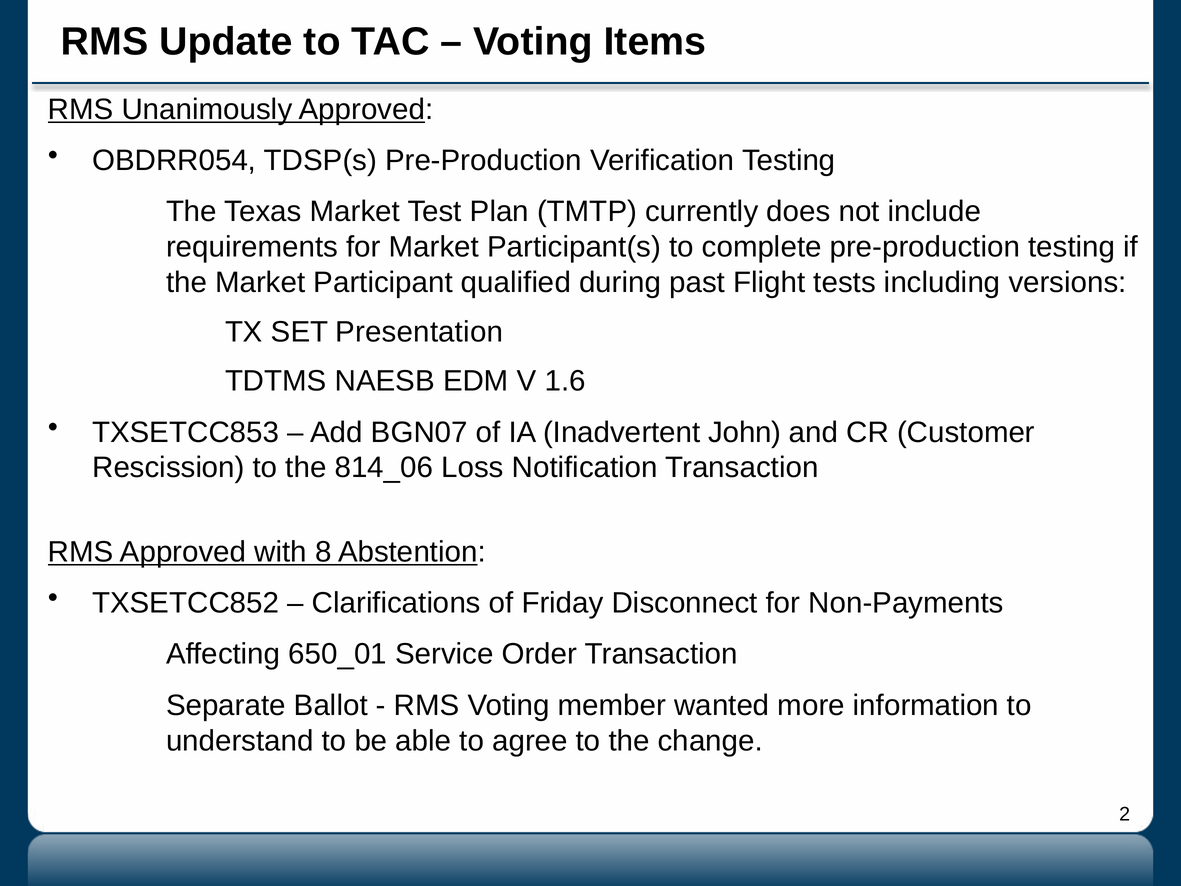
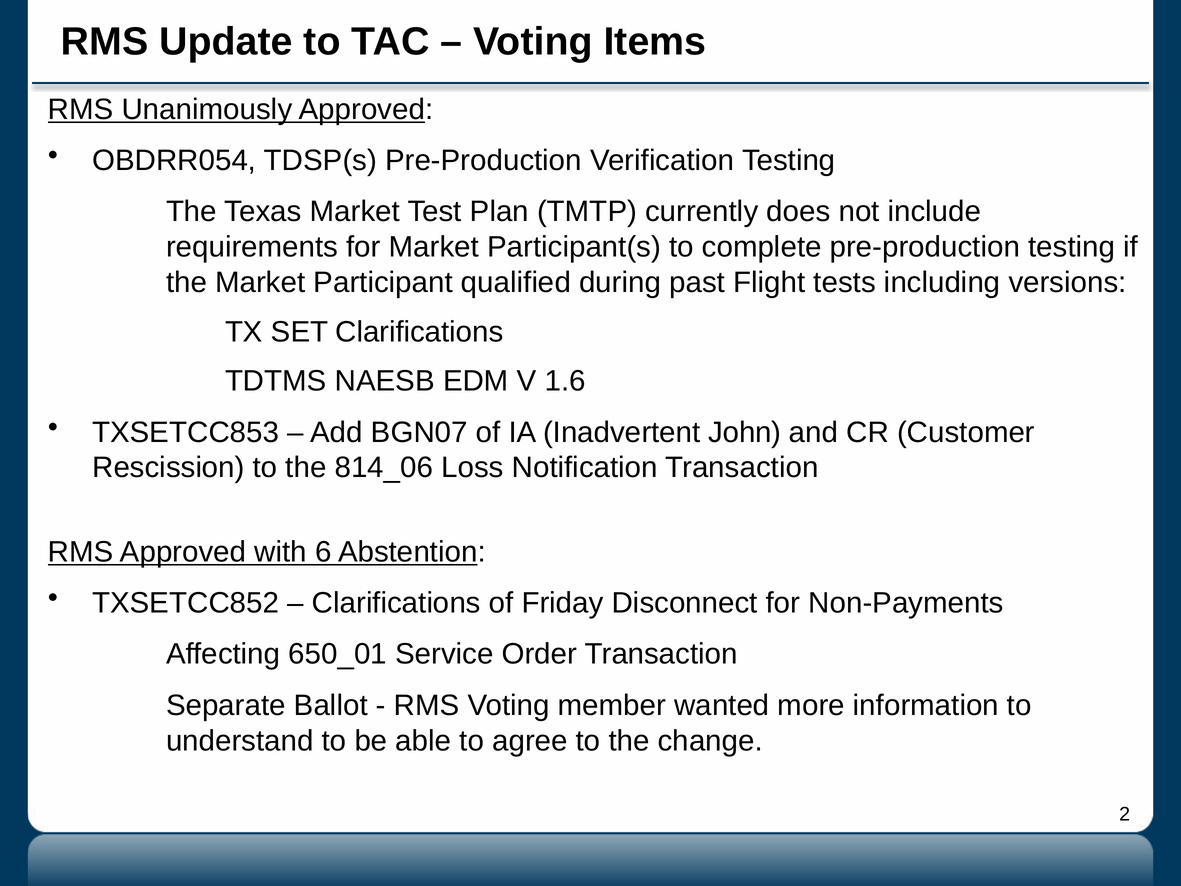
SET Presentation: Presentation -> Clarifications
8: 8 -> 6
